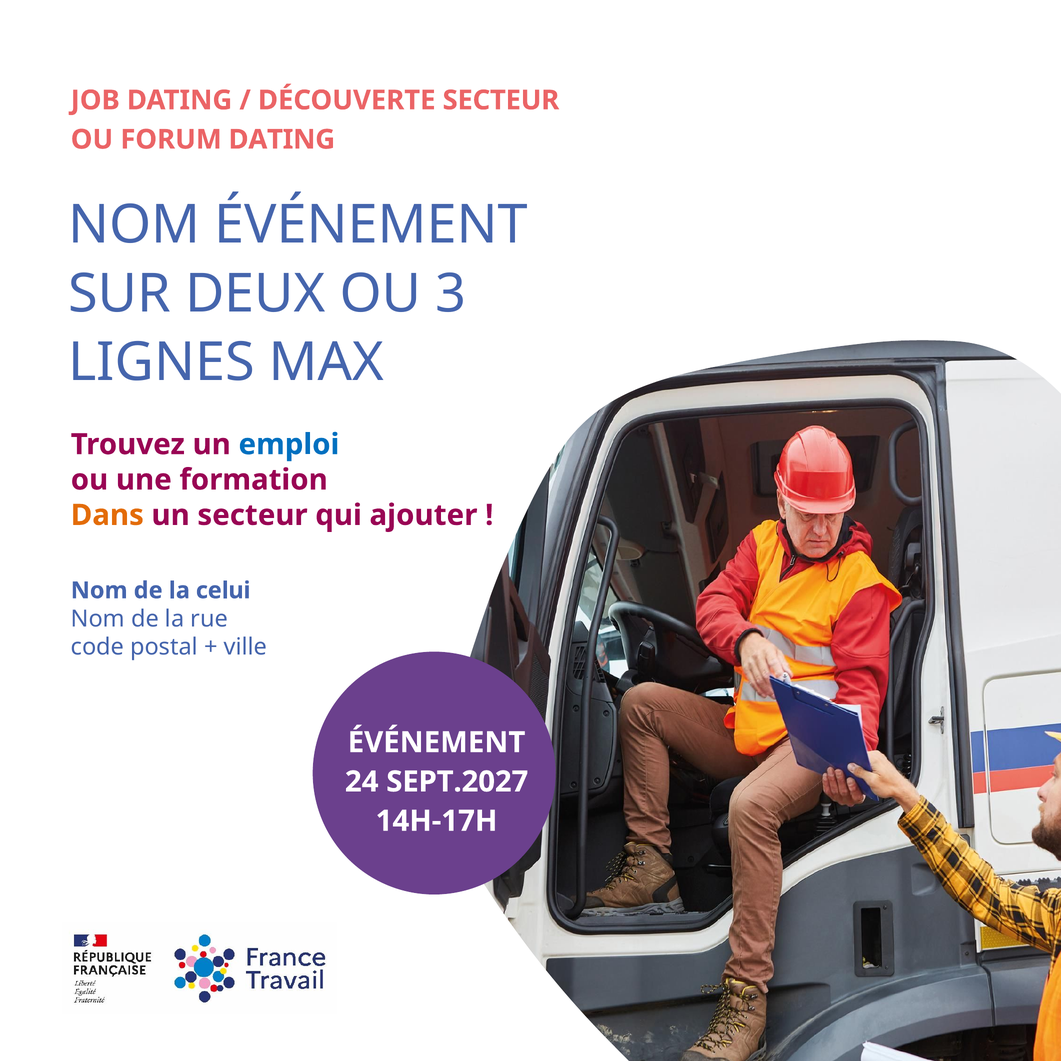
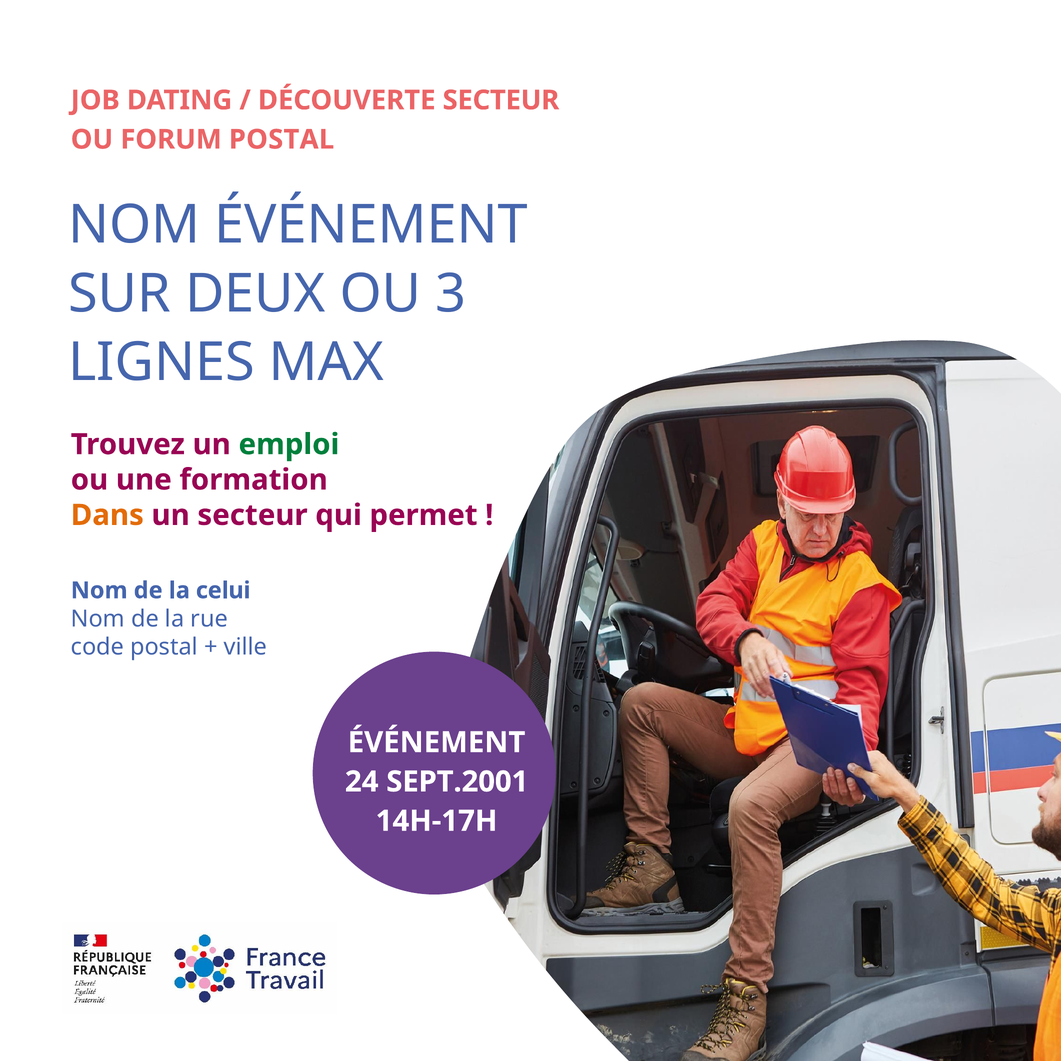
FORUM DATING: DATING -> POSTAL
emploi colour: blue -> green
ajouter: ajouter -> permet
SEPT.2027: SEPT.2027 -> SEPT.2001
